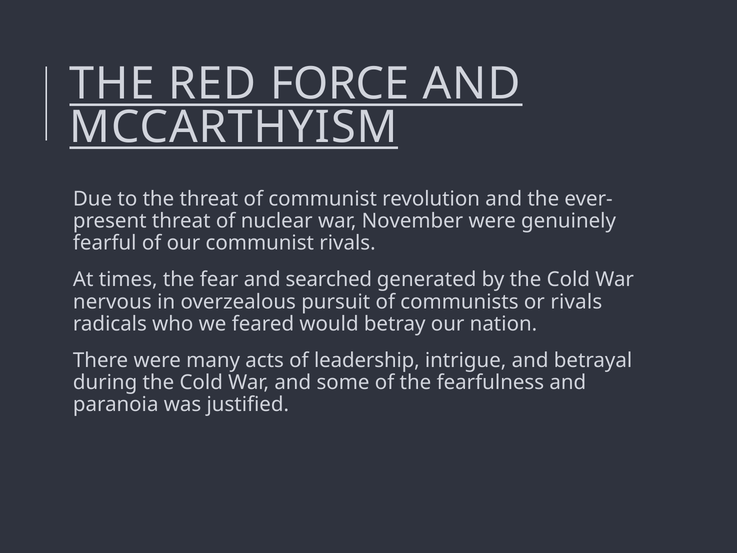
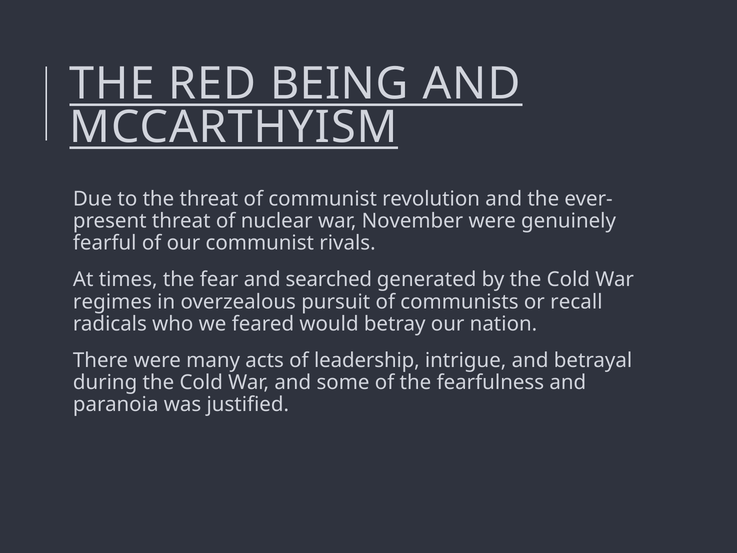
FORCE: FORCE -> BEING
nervous: nervous -> regimes
or rivals: rivals -> recall
